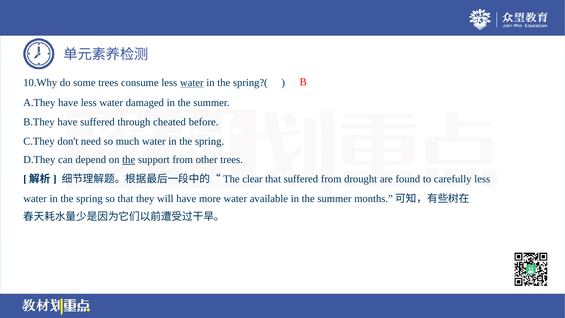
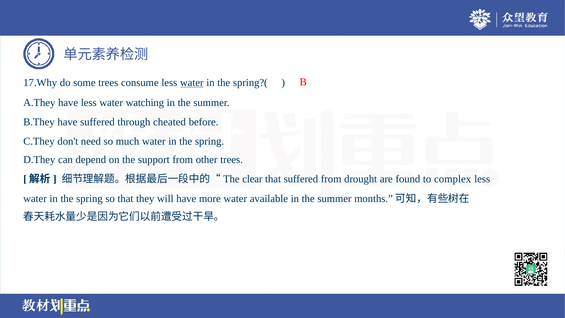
10.Why: 10.Why -> 17.Why
damaged: damaged -> watching
the at (129, 160) underline: present -> none
carefully: carefully -> complex
